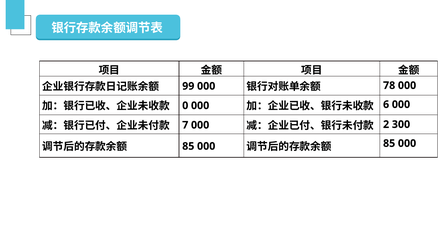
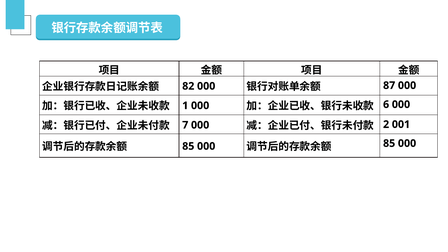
99: 99 -> 82
78: 78 -> 87
0: 0 -> 1
300: 300 -> 001
